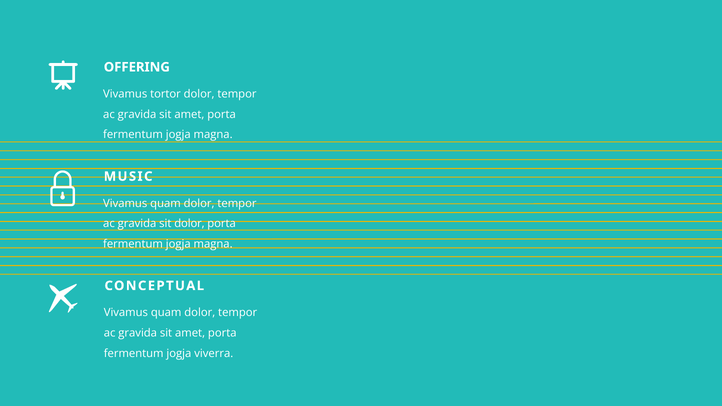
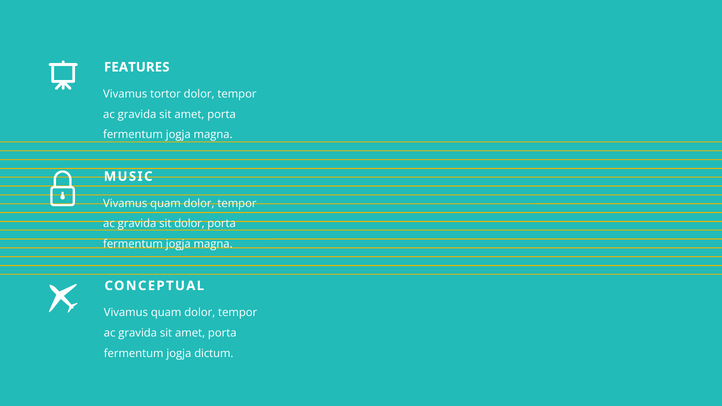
OFFERING: OFFERING -> FEATURES
viverra: viverra -> dictum
